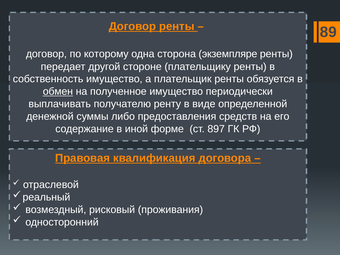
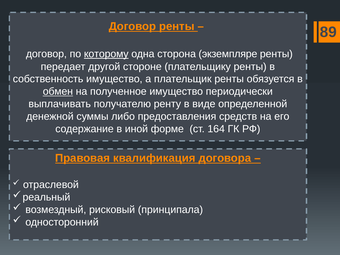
которому underline: none -> present
897: 897 -> 164
проживания: проживания -> принципала
